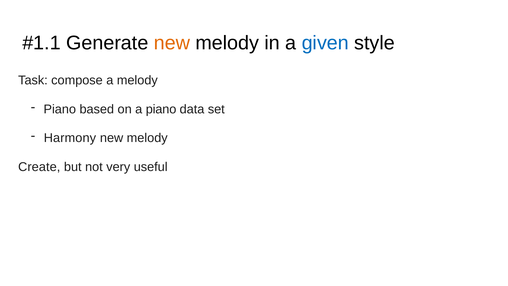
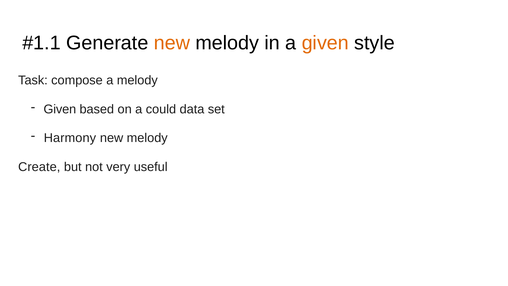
given at (325, 43) colour: blue -> orange
Piano at (60, 109): Piano -> Given
a piano: piano -> could
